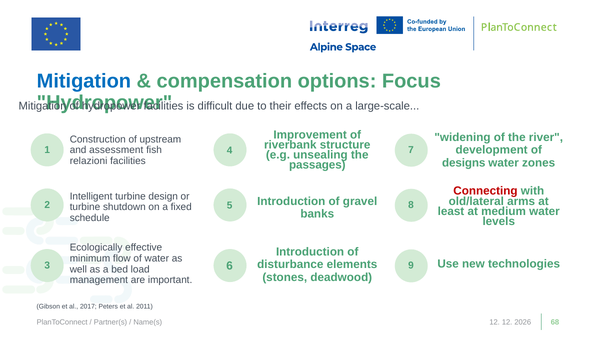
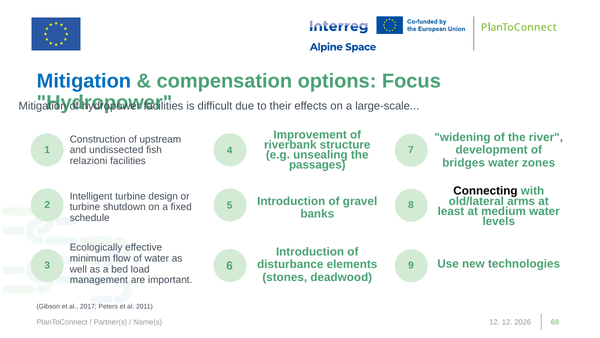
assessment: assessment -> undissected
designs: designs -> bridges
Connecting colour: red -> black
